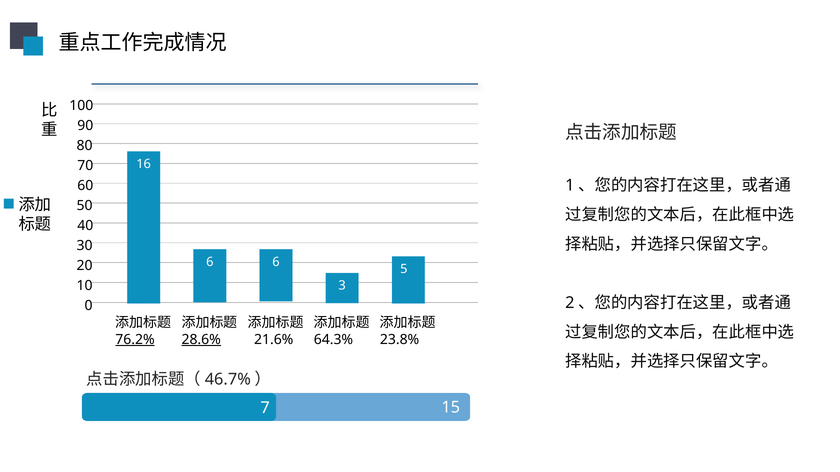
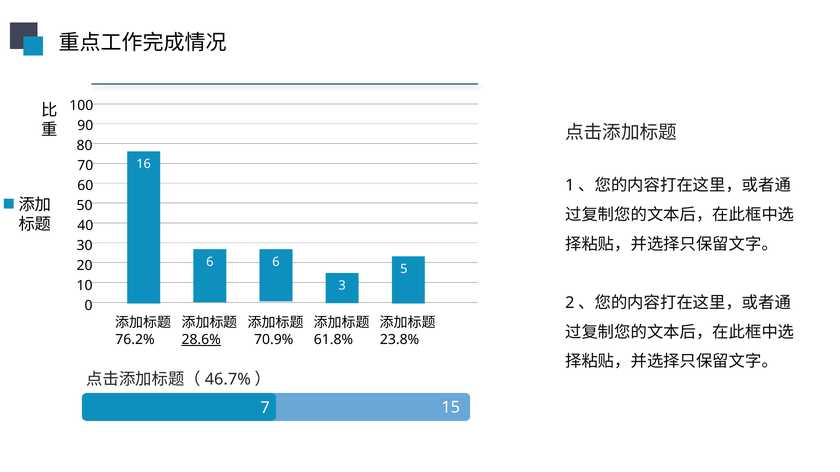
76.2% underline: present -> none
21.6%: 21.6% -> 70.9%
64.3%: 64.3% -> 61.8%
